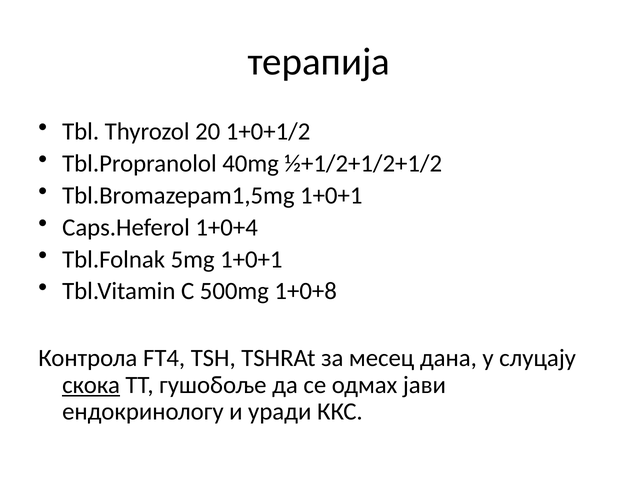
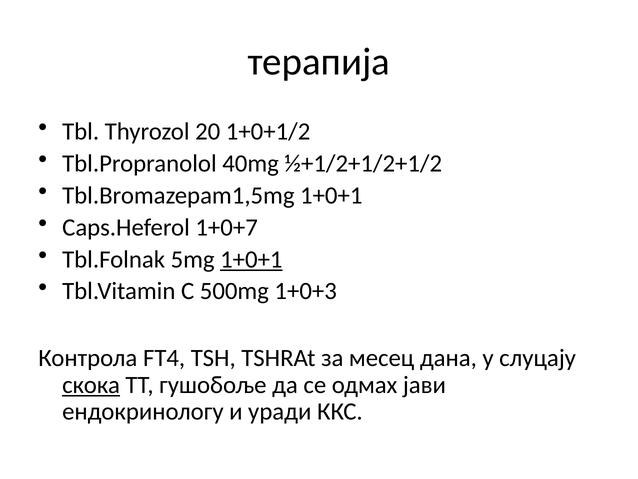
1+0+4: 1+0+4 -> 1+0+7
1+0+1 at (251, 259) underline: none -> present
1+0+8: 1+0+8 -> 1+0+3
